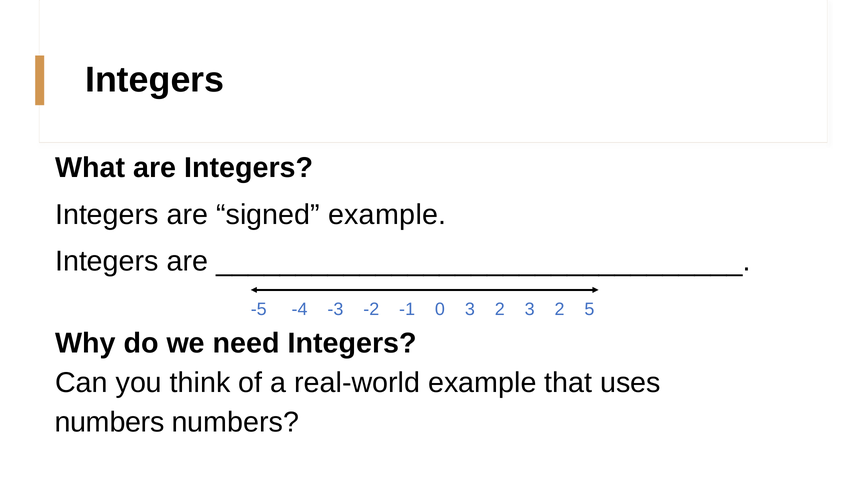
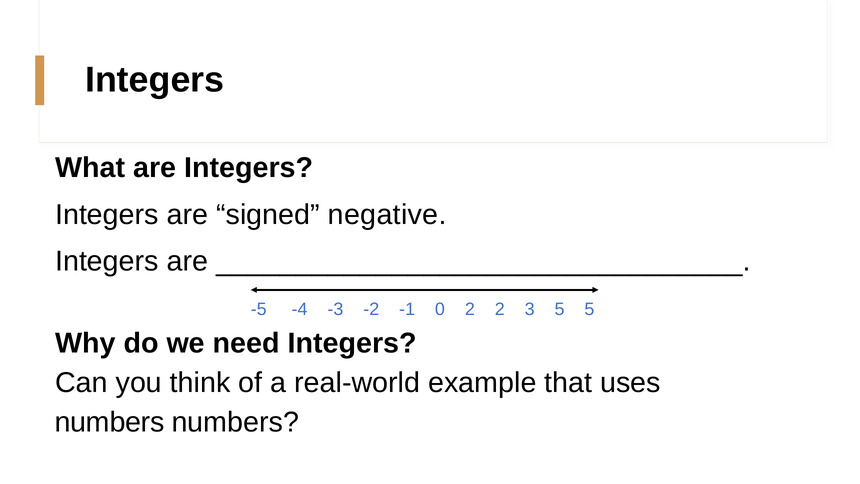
signed example: example -> negative
0 3: 3 -> 2
2 3 2: 2 -> 5
